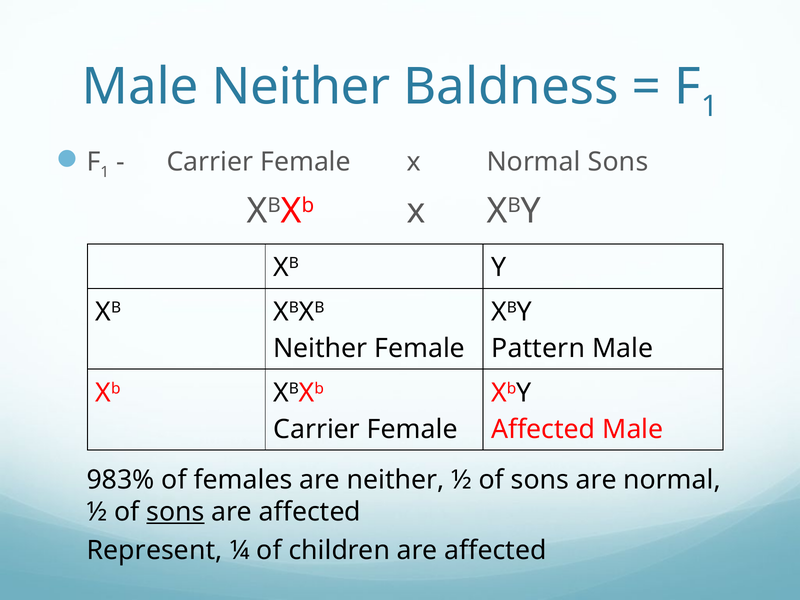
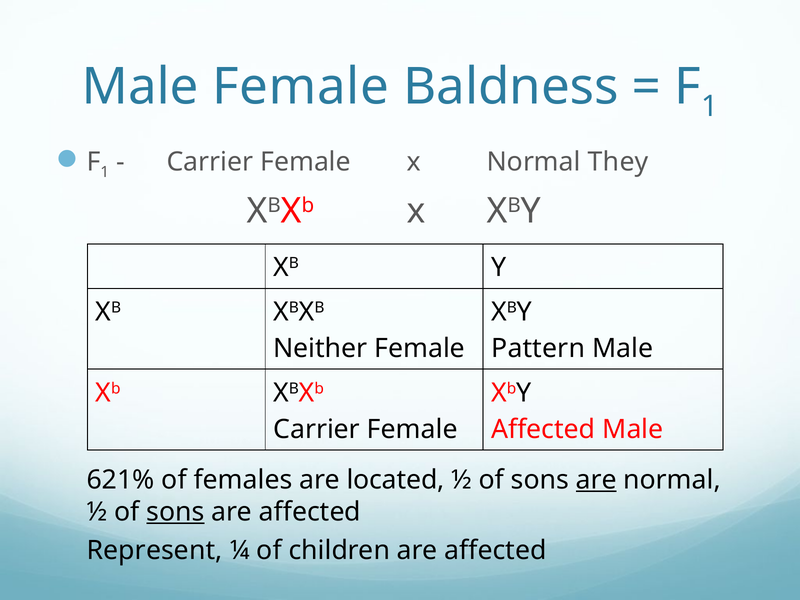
Male Neither: Neither -> Female
Normal Sons: Sons -> They
983%: 983% -> 621%
are neither: neither -> located
are at (596, 480) underline: none -> present
